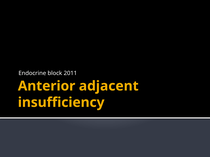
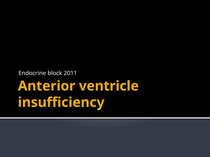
adjacent: adjacent -> ventricle
